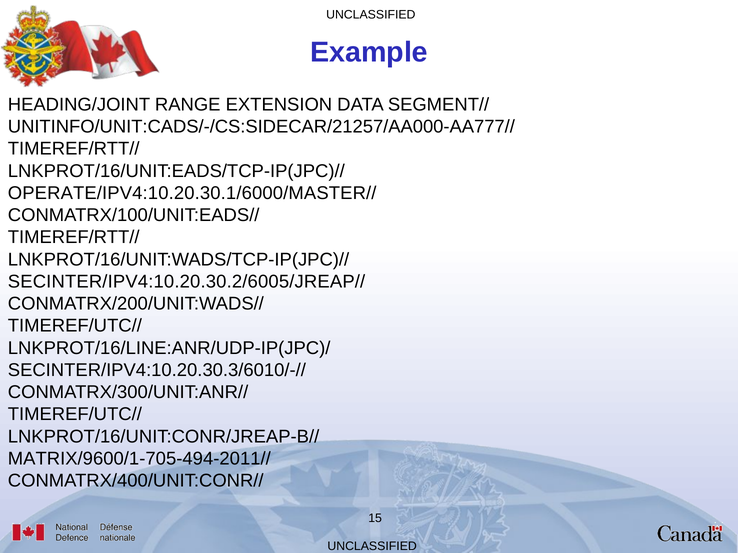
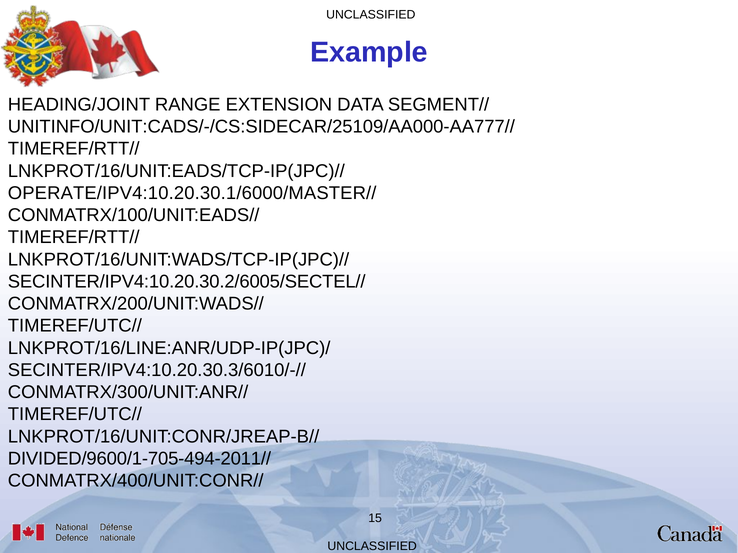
UNITINFO/UNIT:CADS/-/CS:SIDECAR/21257/AA000-AA777//: UNITINFO/UNIT:CADS/-/CS:SIDECAR/21257/AA000-AA777// -> UNITINFO/UNIT:CADS/-/CS:SIDECAR/25109/AA000-AA777//
SECINTER/IPV4:10.20.30.2/6005/JREAP//: SECINTER/IPV4:10.20.30.2/6005/JREAP// -> SECINTER/IPV4:10.20.30.2/6005/SECTEL//
MATRIX/9600/1-705-494-2011//: MATRIX/9600/1-705-494-2011// -> DIVIDED/9600/1-705-494-2011//
